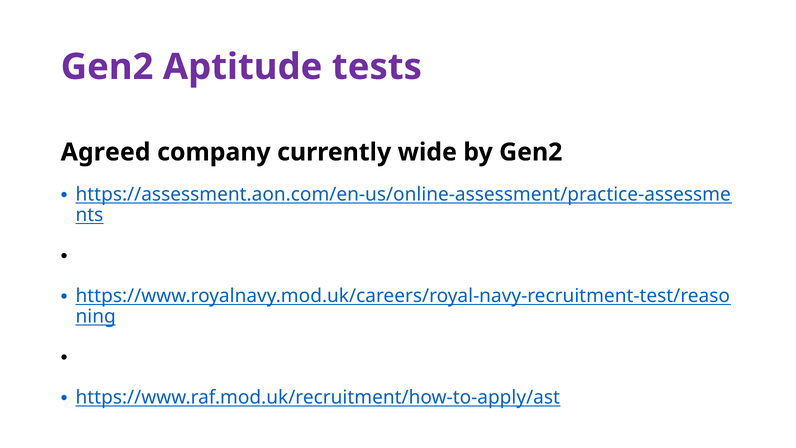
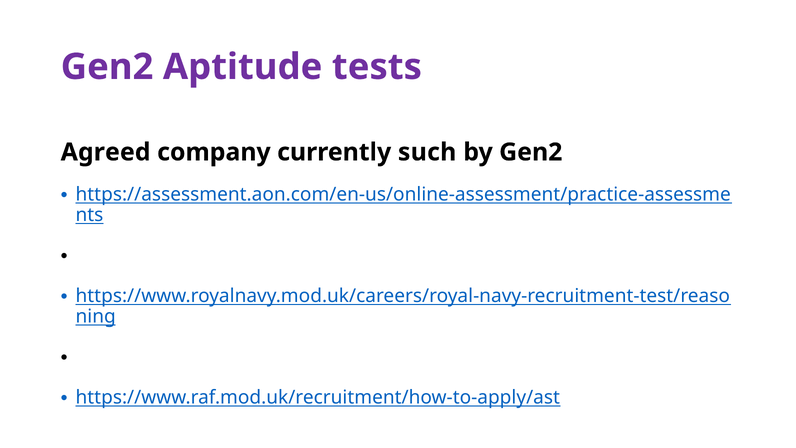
wide: wide -> such
